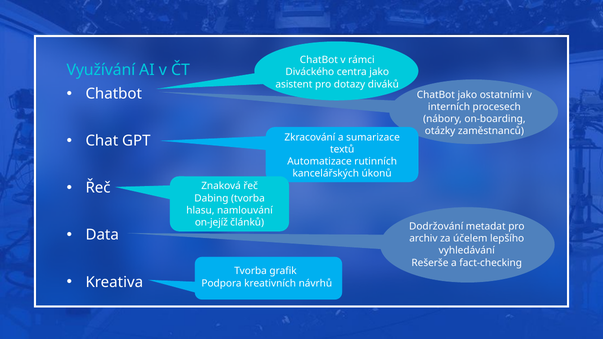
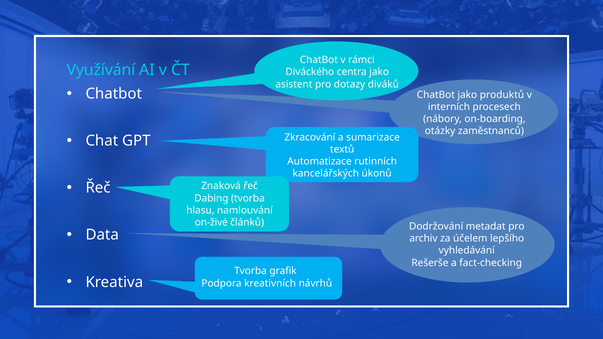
ostatními: ostatními -> produktů
on-jejíž: on-jejíž -> on-živé
